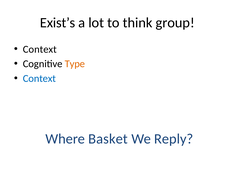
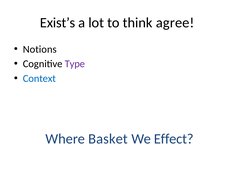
group: group -> agree
Context at (40, 49): Context -> Notions
Type colour: orange -> purple
Reply: Reply -> Effect
